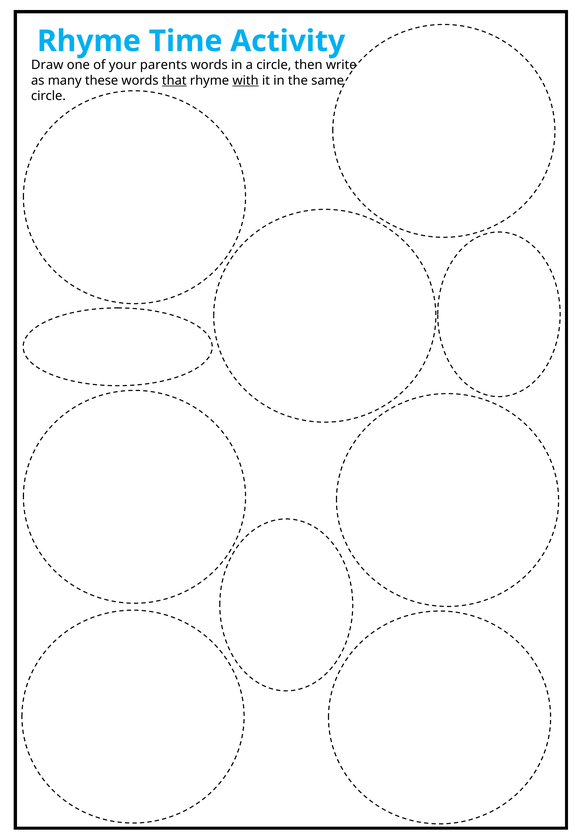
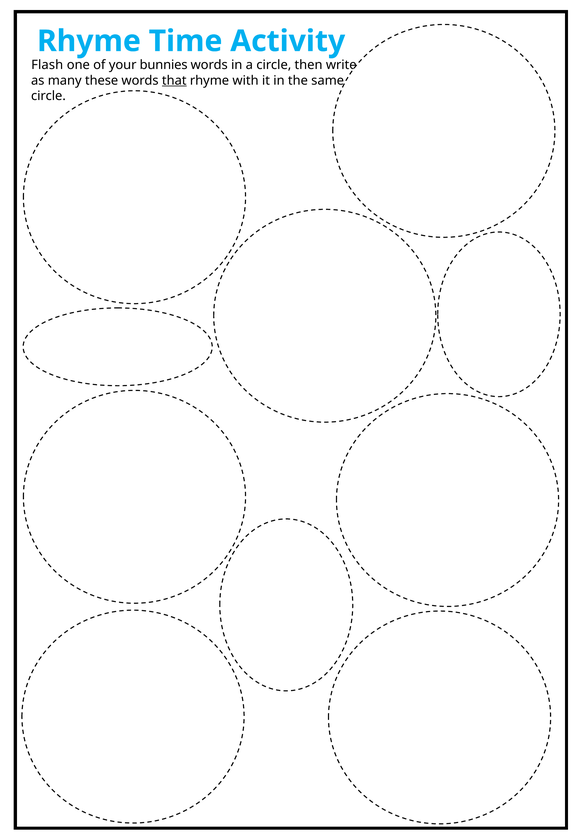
Draw: Draw -> Flash
parents: parents -> bunnies
with underline: present -> none
